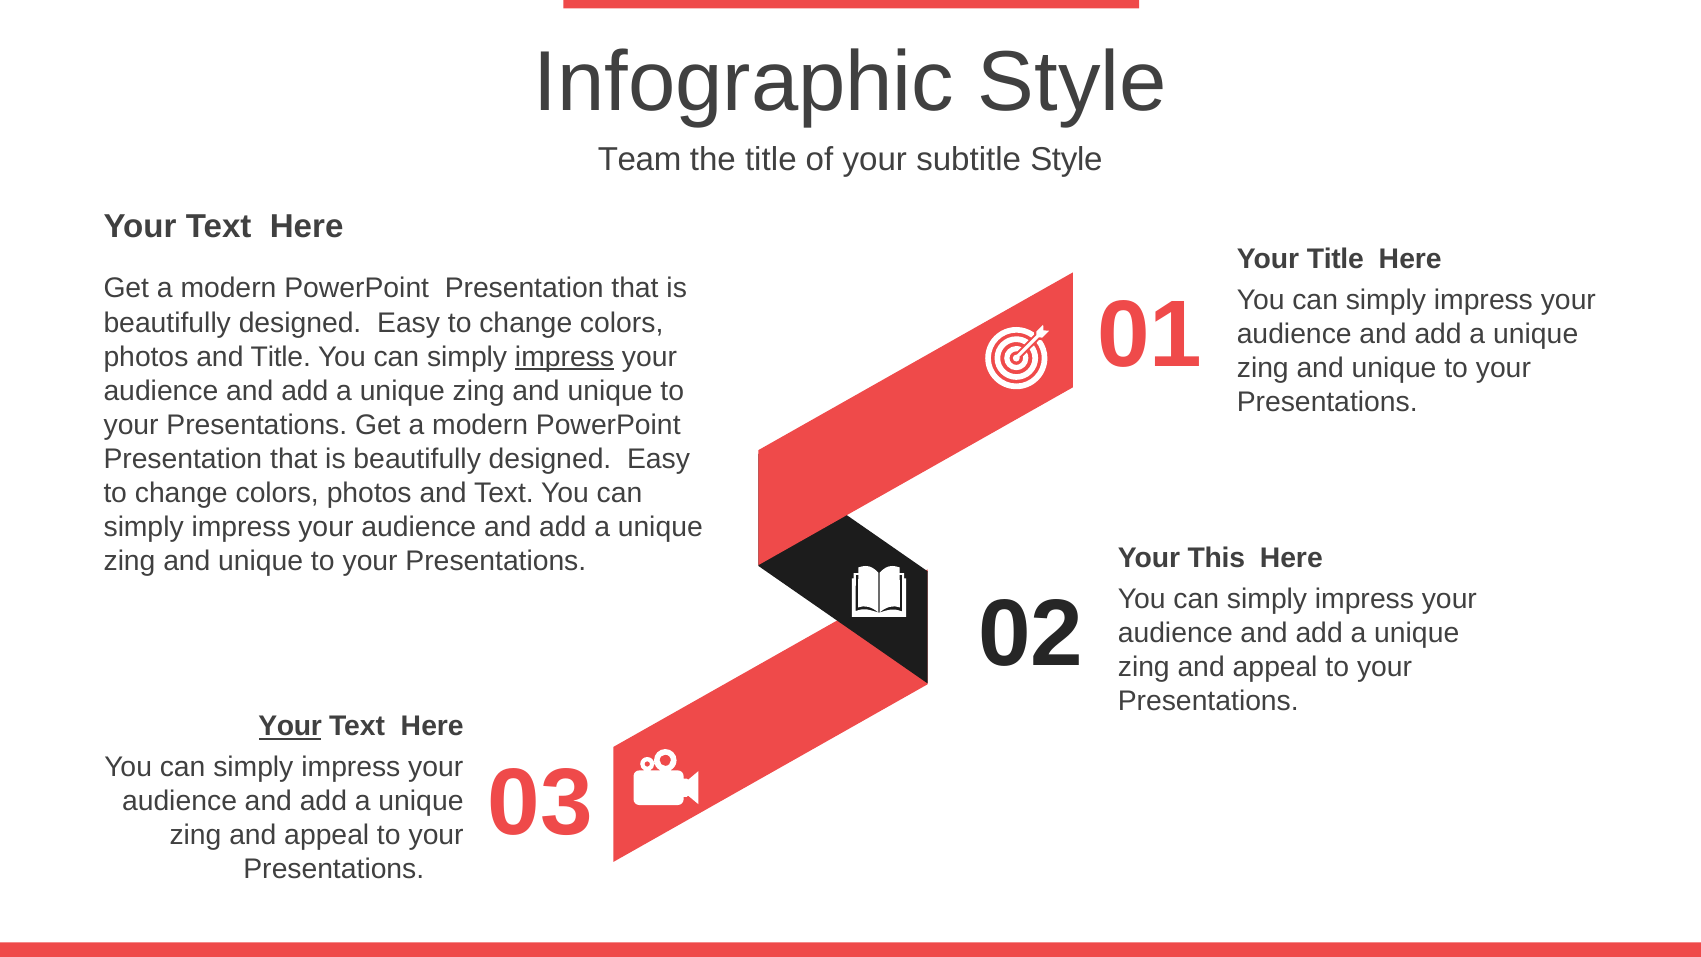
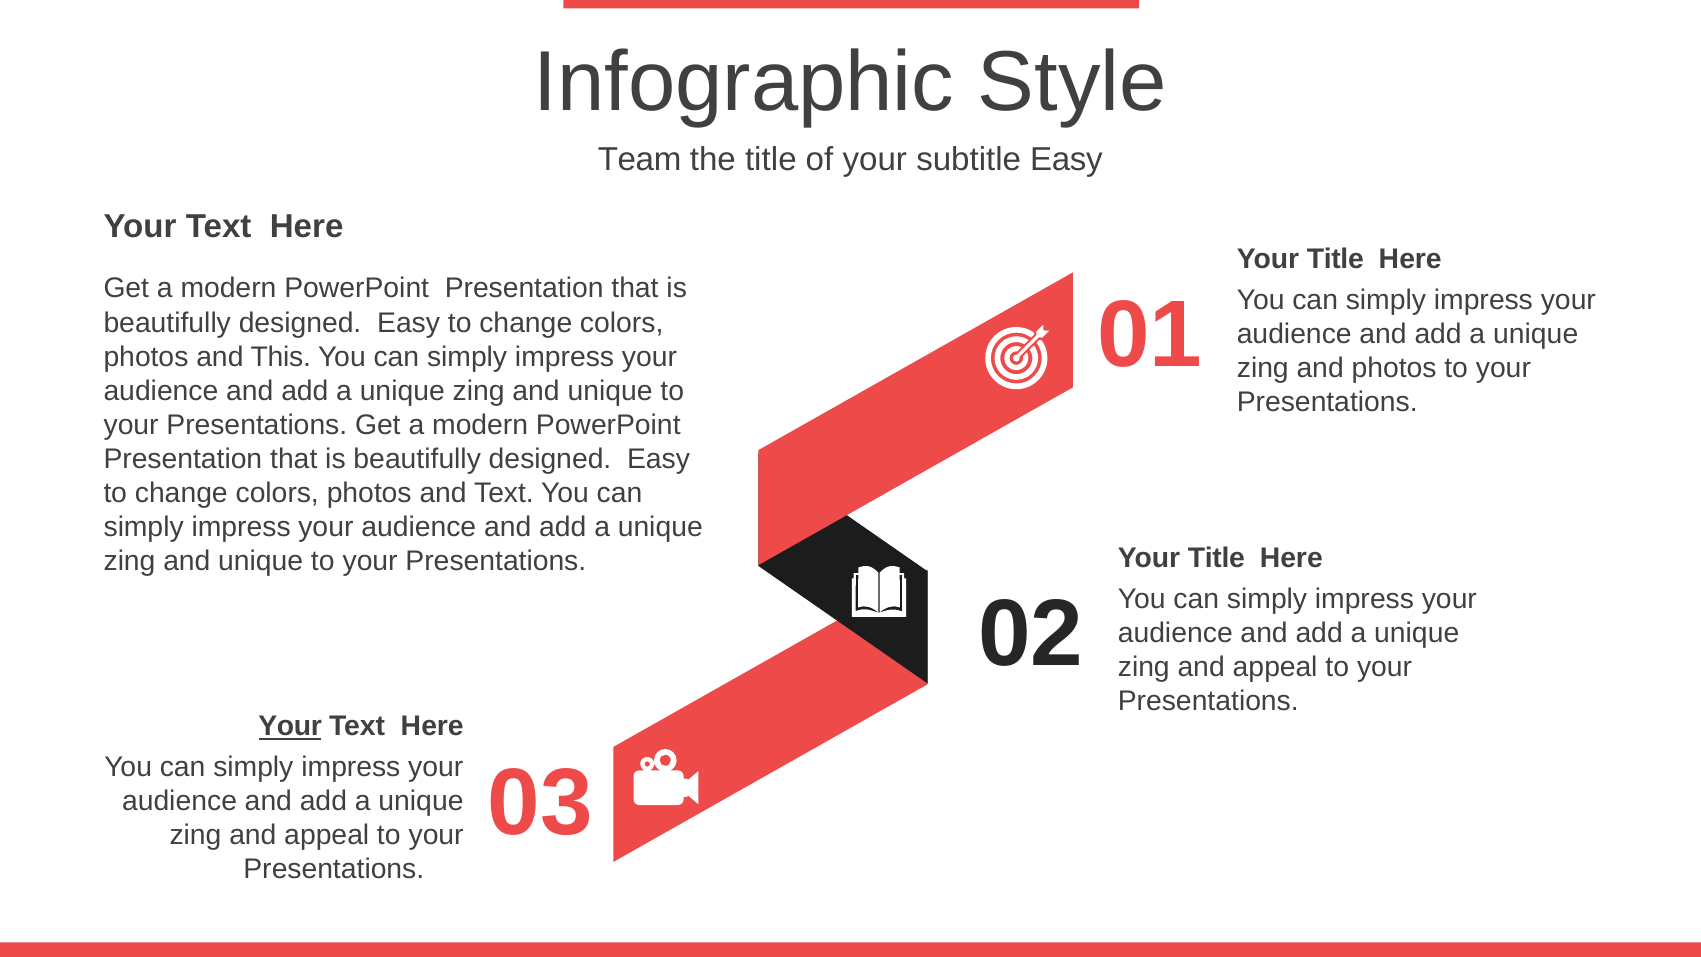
subtitle Style: Style -> Easy
and Title: Title -> This
impress at (565, 357) underline: present -> none
unique at (1394, 368): unique -> photos
This at (1216, 558): This -> Title
